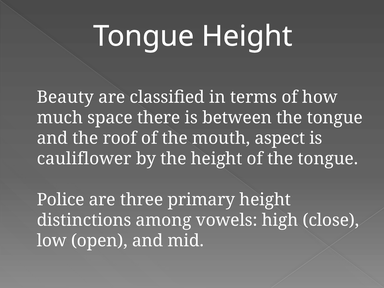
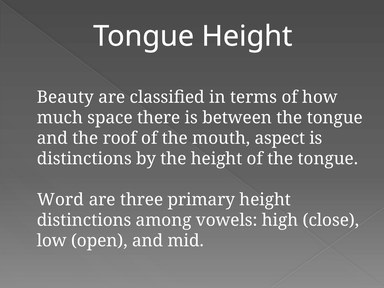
cauliflower at (84, 159): cauliflower -> distinctions
Police: Police -> Word
